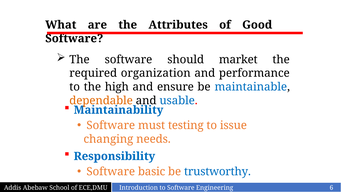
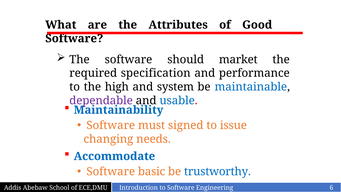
organization: organization -> specification
ensure: ensure -> system
dependable colour: orange -> purple
testing: testing -> signed
Responsibility: Responsibility -> Accommodate
